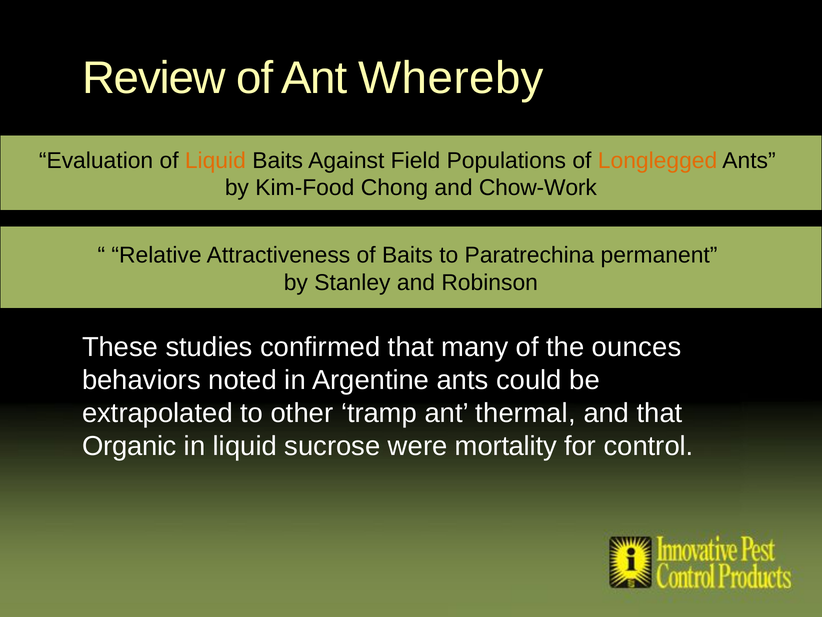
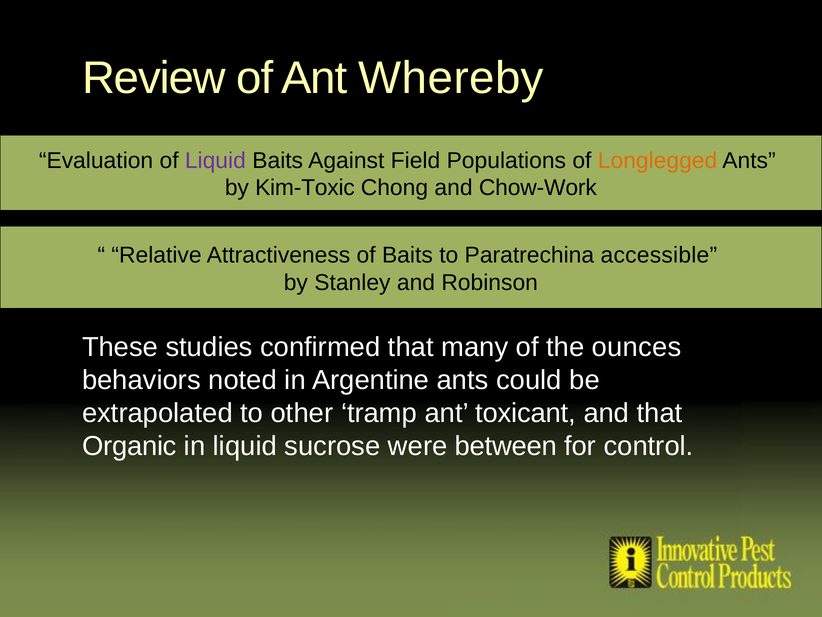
Liquid at (215, 160) colour: orange -> purple
Kim-Food: Kim-Food -> Kim-Toxic
permanent: permanent -> accessible
thermal: thermal -> toxicant
mortality: mortality -> between
